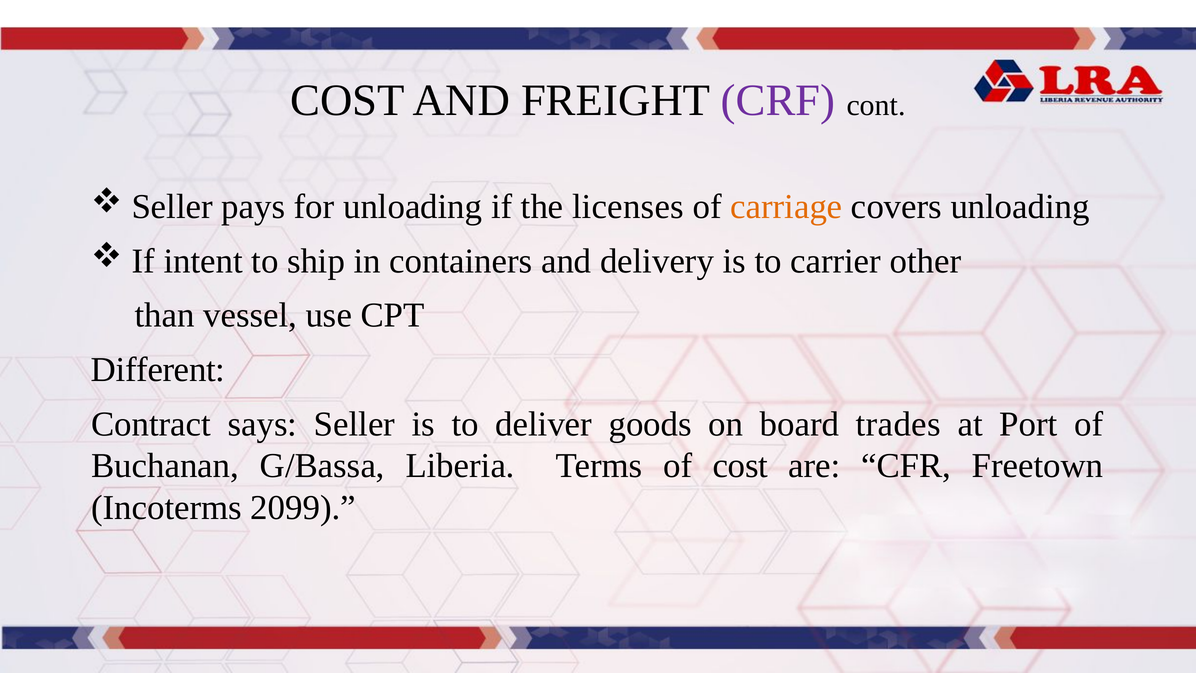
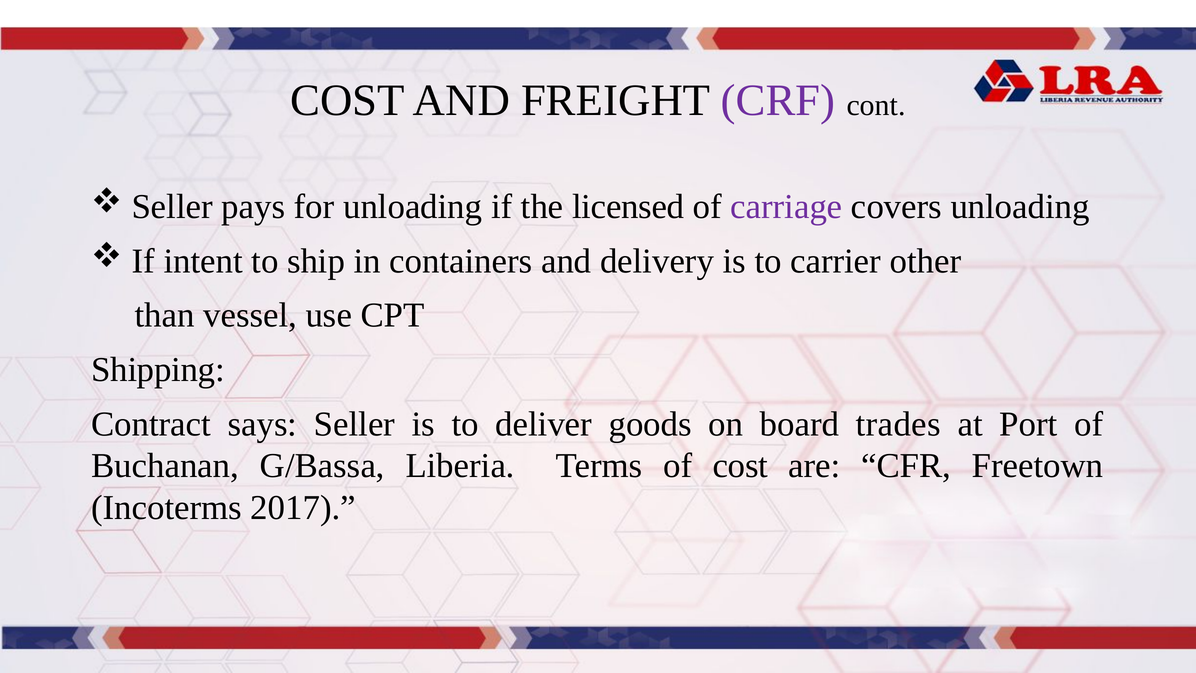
licenses: licenses -> licensed
carriage colour: orange -> purple
Different: Different -> Shipping
2099: 2099 -> 2017
